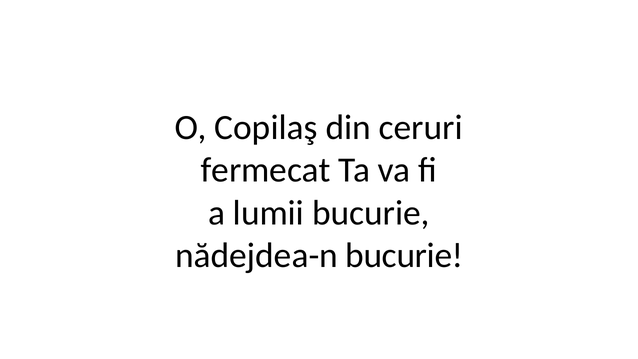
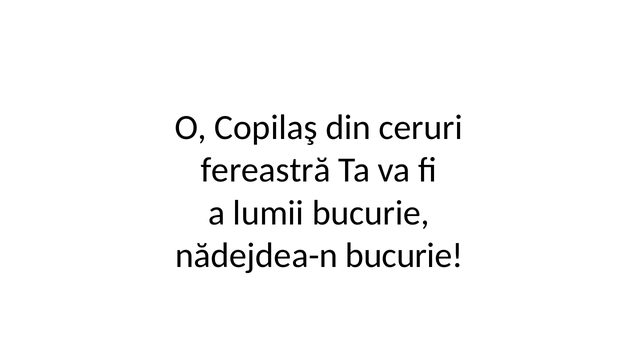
fermecat: fermecat -> fereastră
